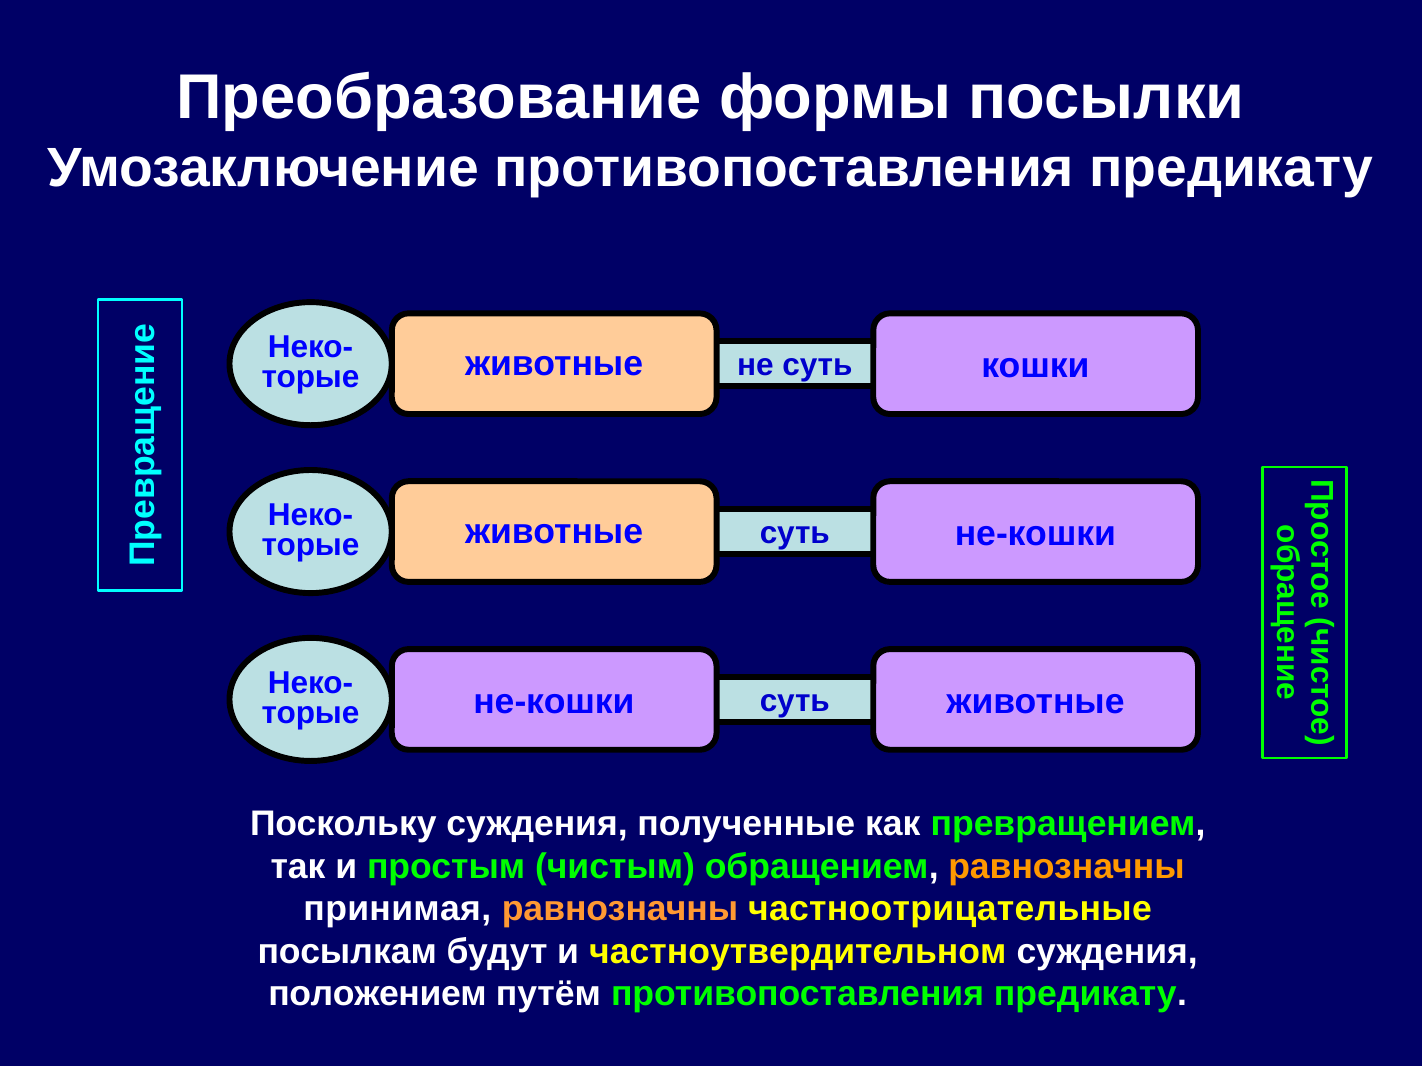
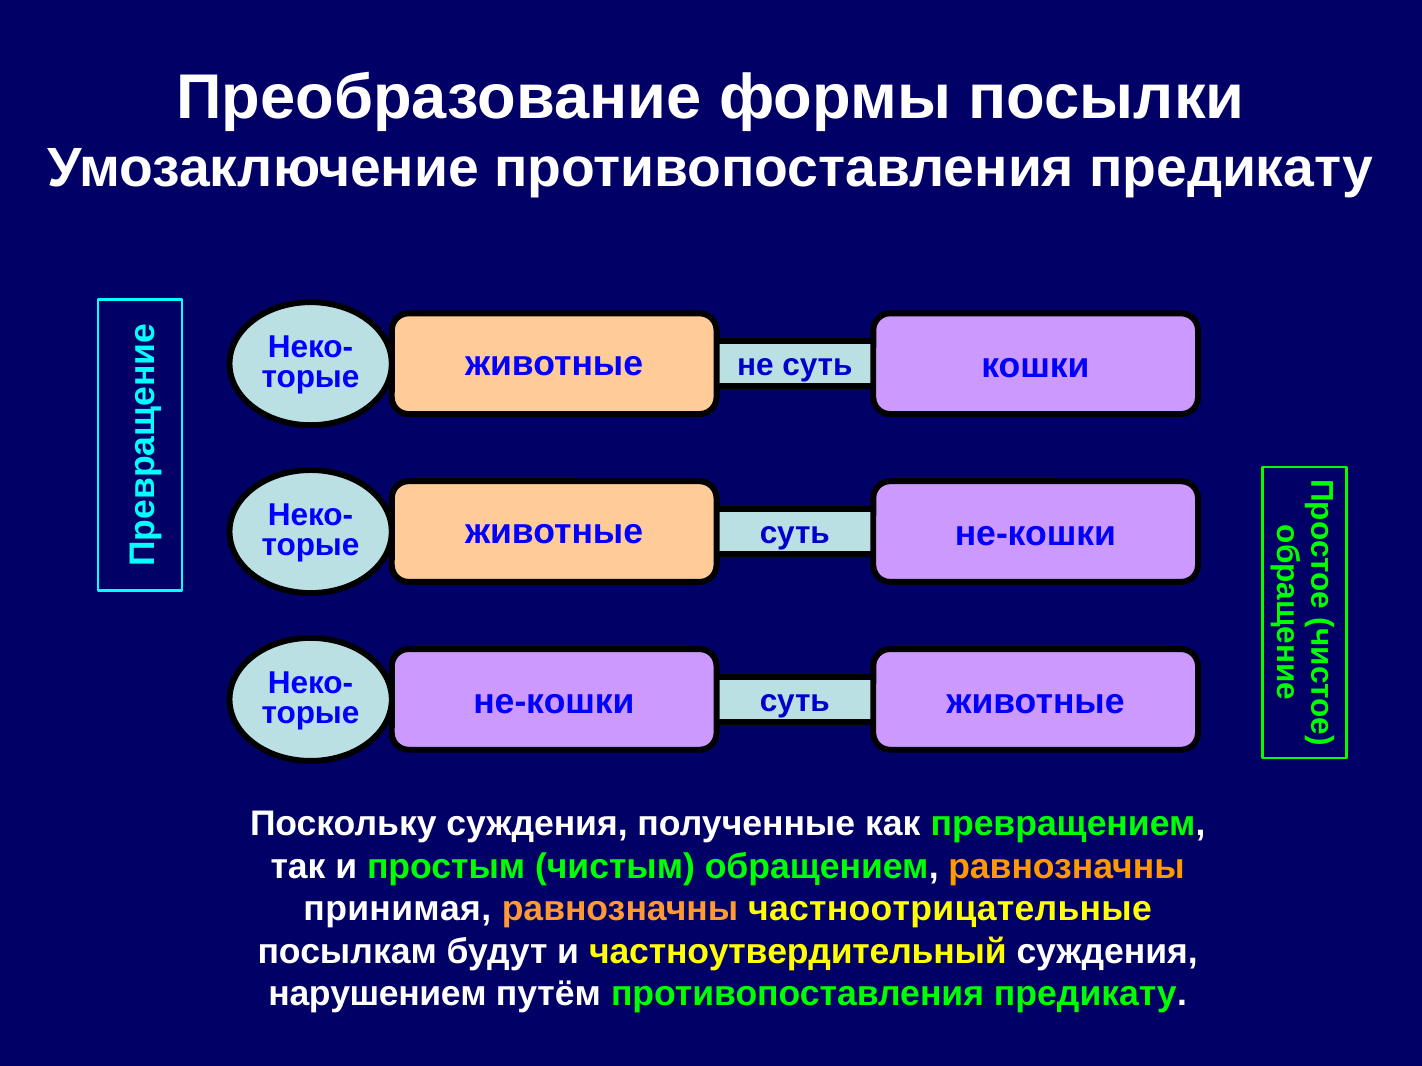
частноутвердительном: частноутвердительном -> частноутвердительный
положением: положением -> нарушением
